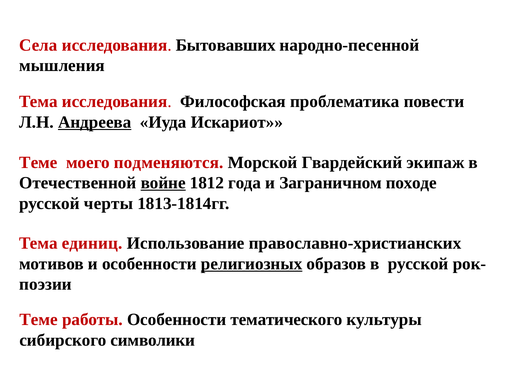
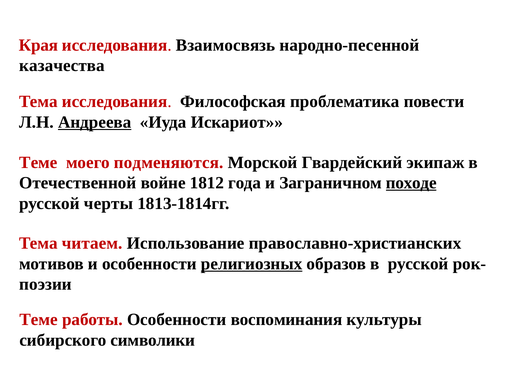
Села: Села -> Края
Бытовавших: Бытовавших -> Взаимосвязь
мышления: мышления -> казачества
войне underline: present -> none
походе underline: none -> present
единиц: единиц -> читаем
тематического: тематического -> воспоминания
